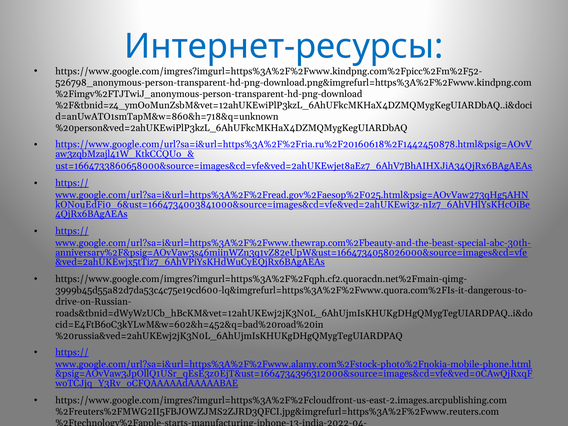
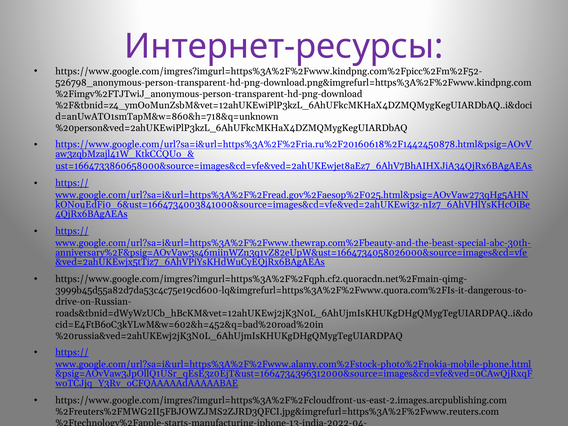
Интернет-ресурсы colour: blue -> purple
